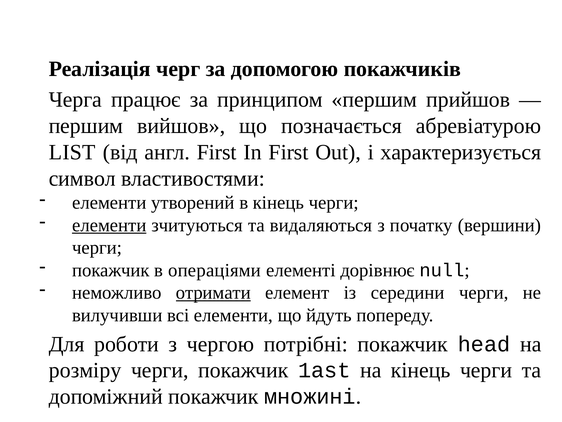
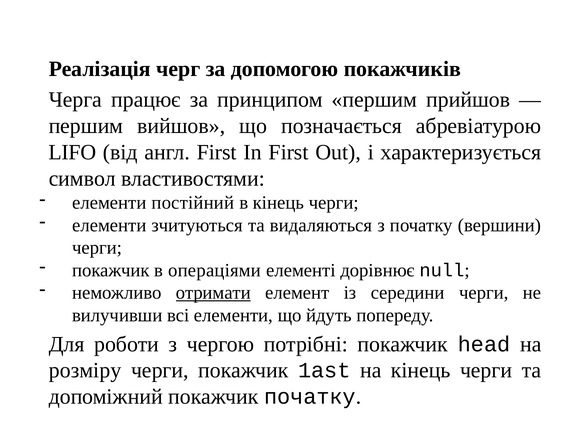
LIST: LIST -> LIFO
утворений: утворений -> постійний
елементи at (109, 225) underline: present -> none
покажчик множині: множині -> початку
